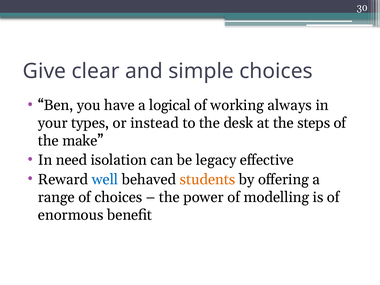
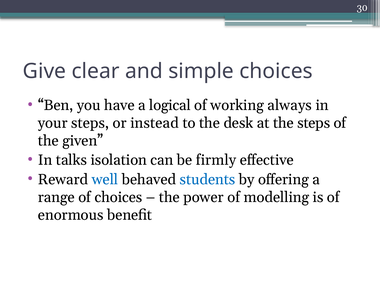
your types: types -> steps
make: make -> given
need: need -> talks
legacy: legacy -> firmly
students colour: orange -> blue
